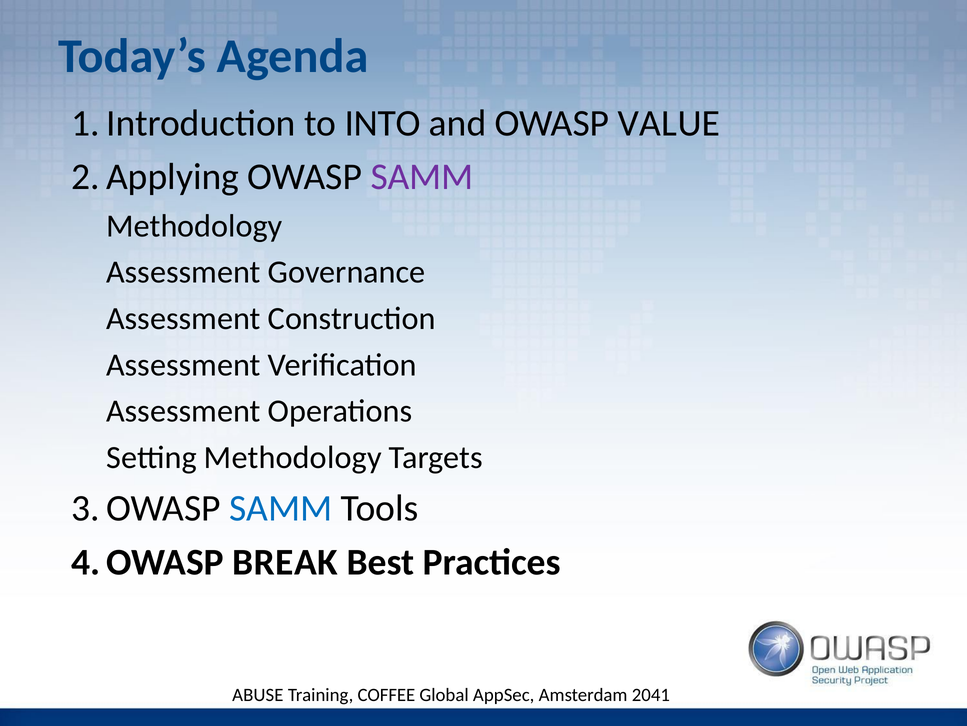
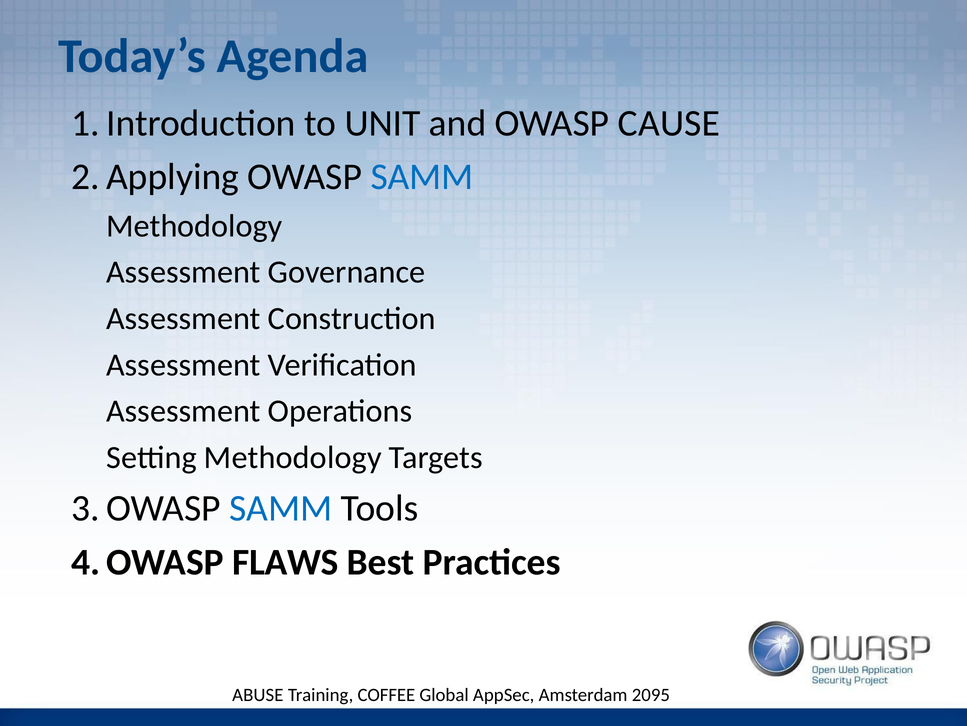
INTO: INTO -> UNIT
VALUE: VALUE -> CAUSE
SAMM at (422, 177) colour: purple -> blue
BREAK: BREAK -> FLAWS
2041: 2041 -> 2095
